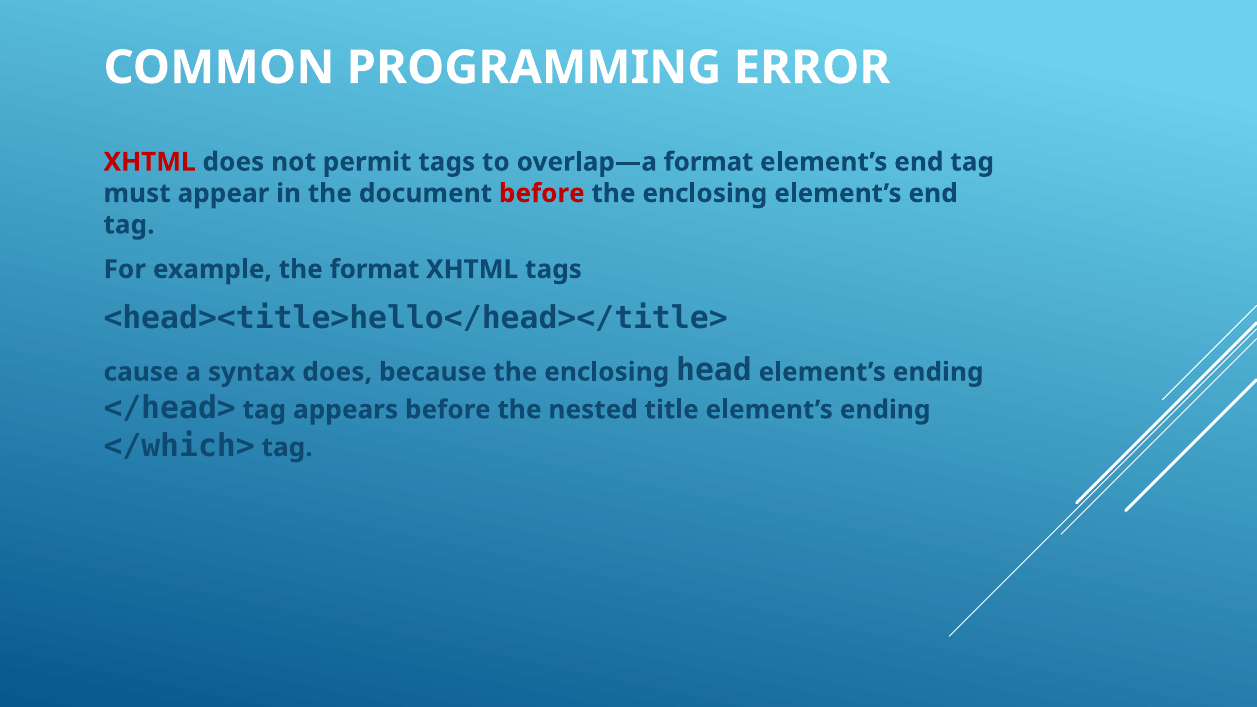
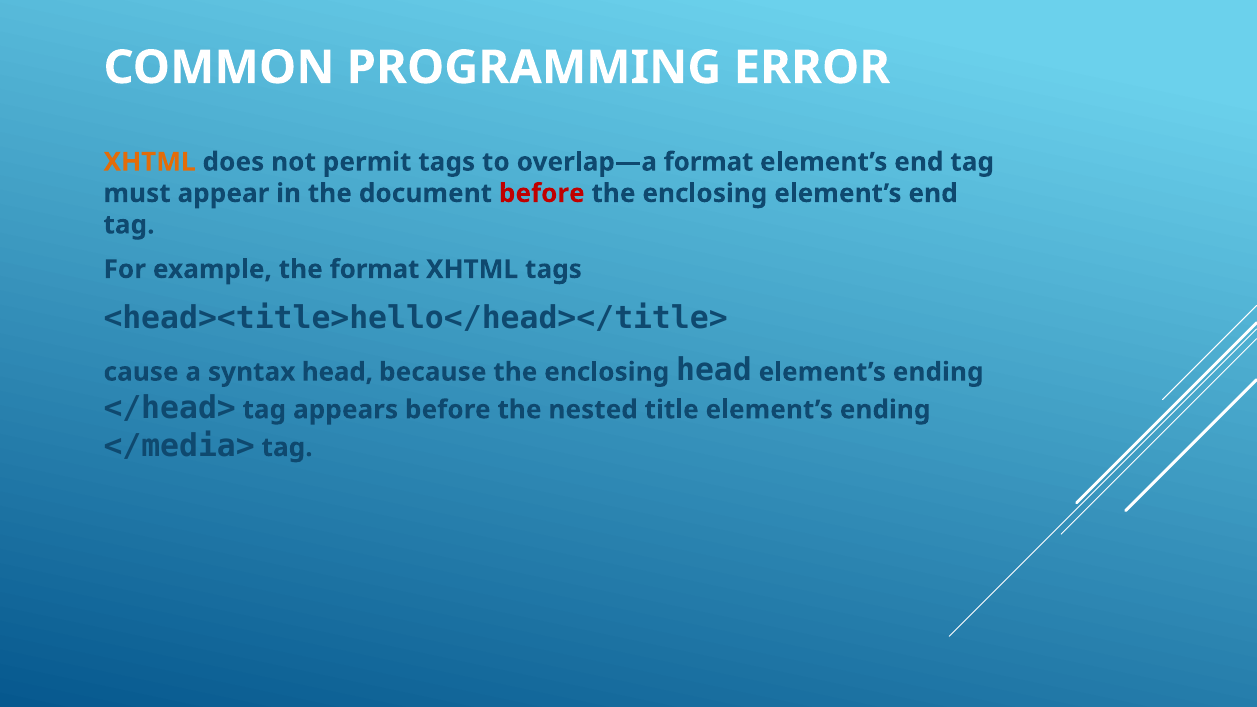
XHTML at (150, 162) colour: red -> orange
syntax does: does -> head
</which>: </which> -> </media>
